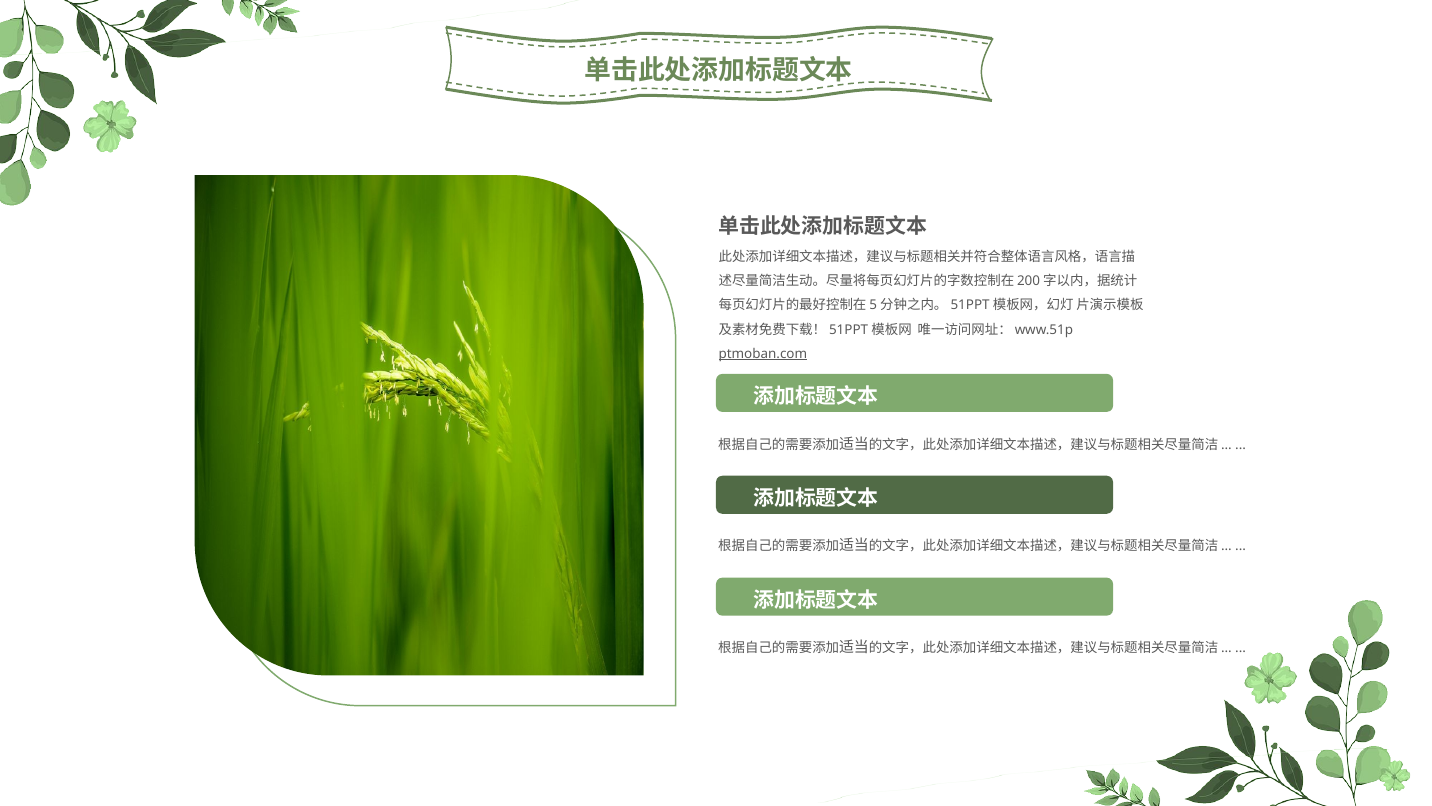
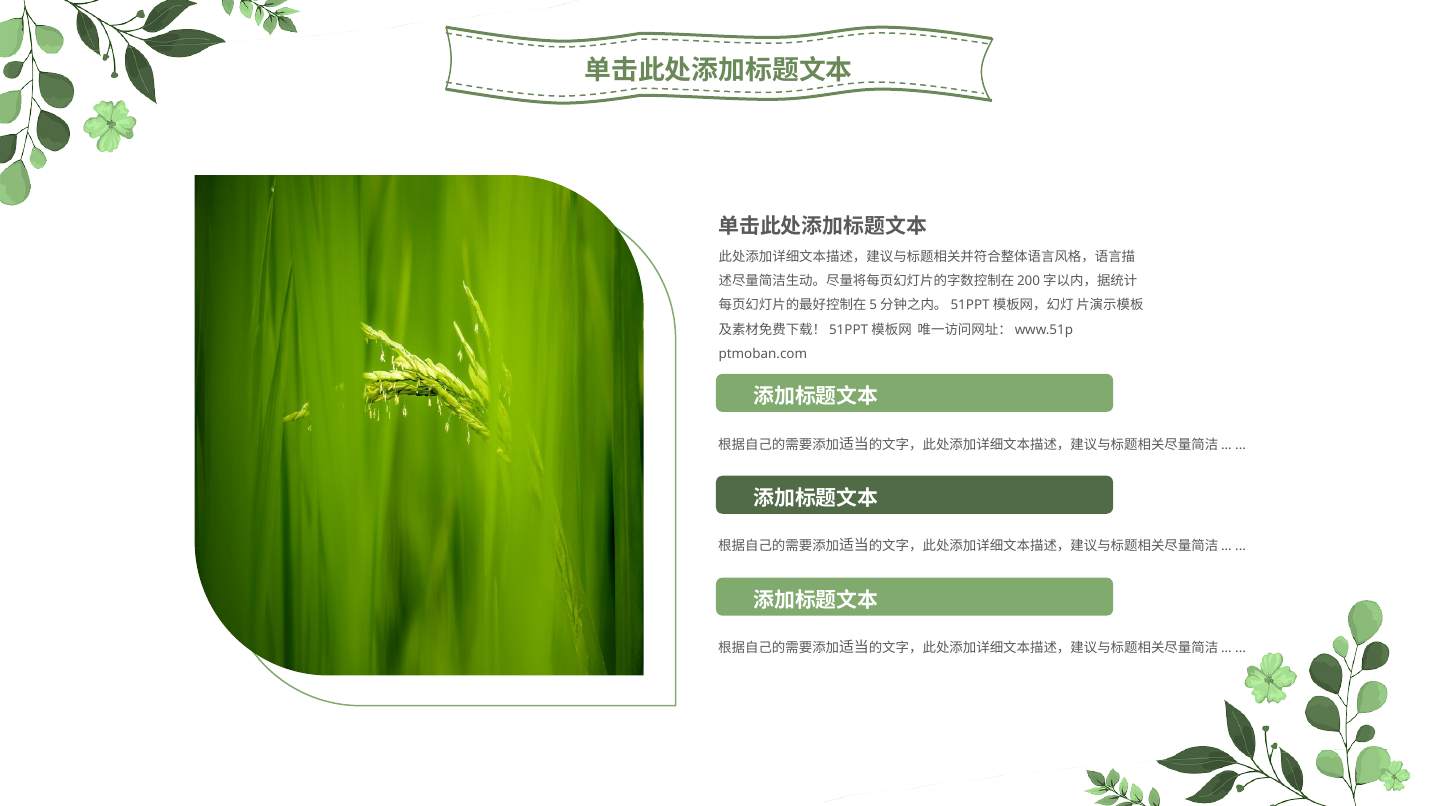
ptmoban.com at (763, 354) underline: present -> none
